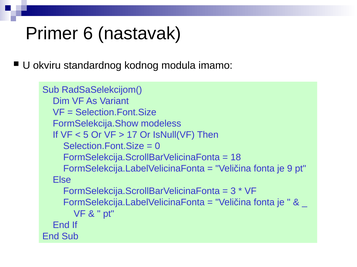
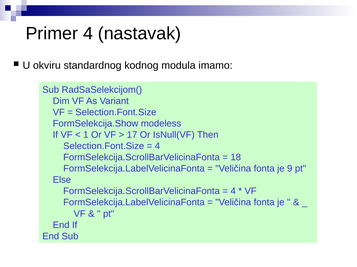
Primer 6: 6 -> 4
5: 5 -> 1
0 at (157, 146): 0 -> 4
3 at (233, 192): 3 -> 4
